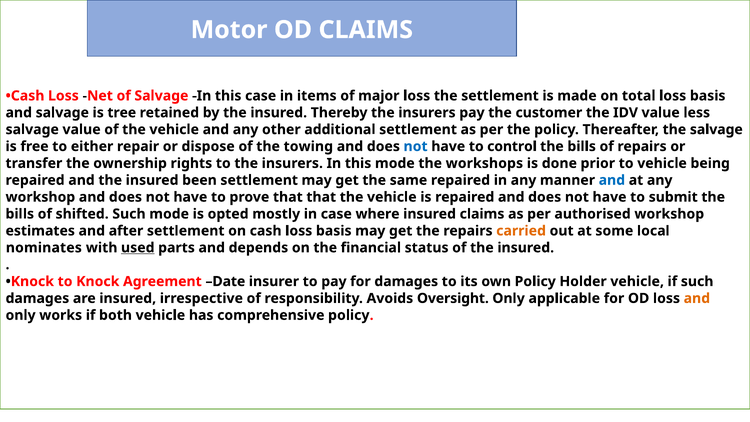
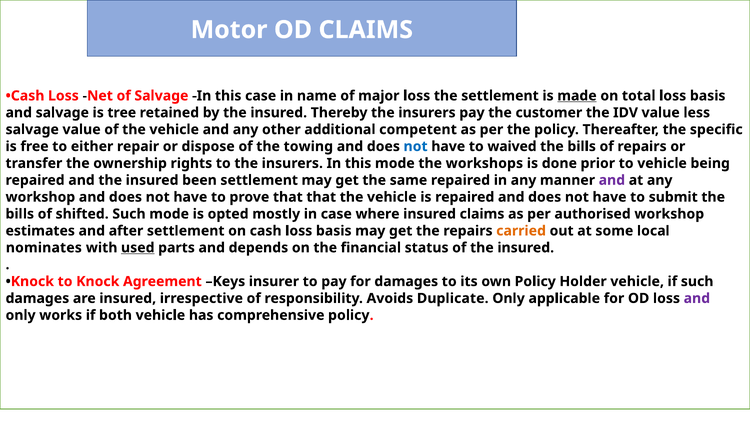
items: items -> name
made underline: none -> present
additional settlement: settlement -> competent
the salvage: salvage -> specific
control: control -> waived
and at (612, 180) colour: blue -> purple
Date: Date -> Keys
Oversight: Oversight -> Duplicate
and at (697, 298) colour: orange -> purple
